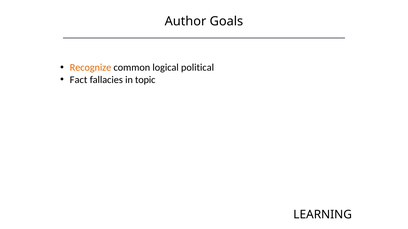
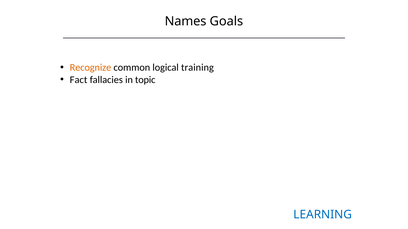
Author: Author -> Names
political: political -> training
LEARNING colour: black -> blue
